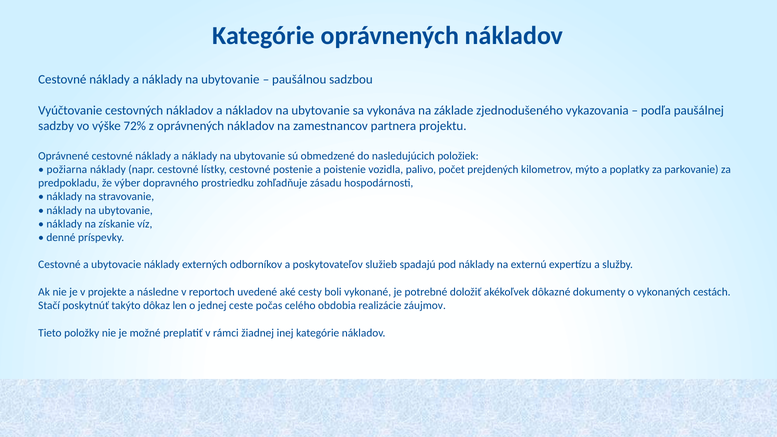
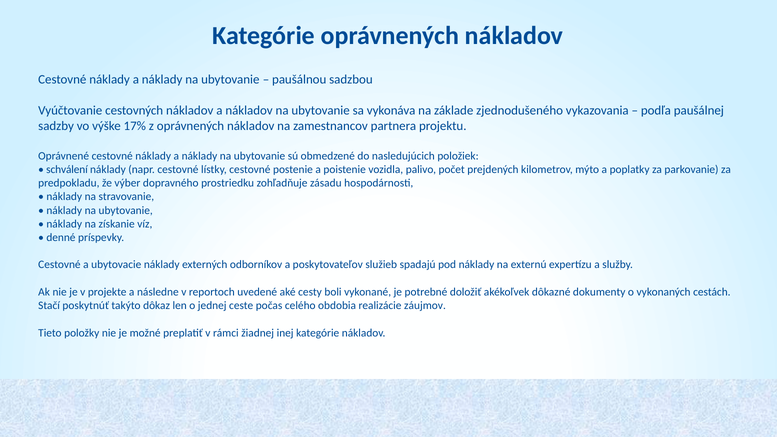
72%: 72% -> 17%
požiarna: požiarna -> schválení
